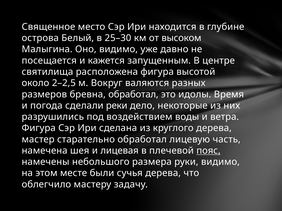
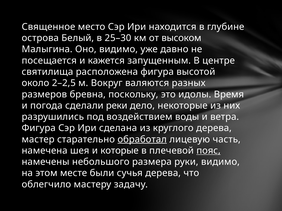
бревна обработал: обработал -> поскольку
обработал at (142, 140) underline: none -> present
лицевая: лицевая -> которые
